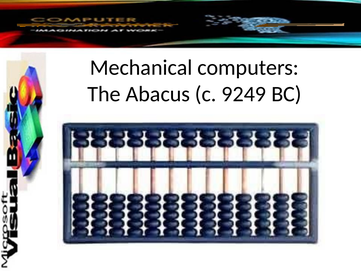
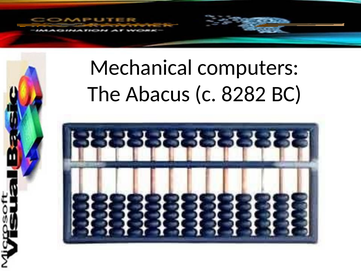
9249: 9249 -> 8282
